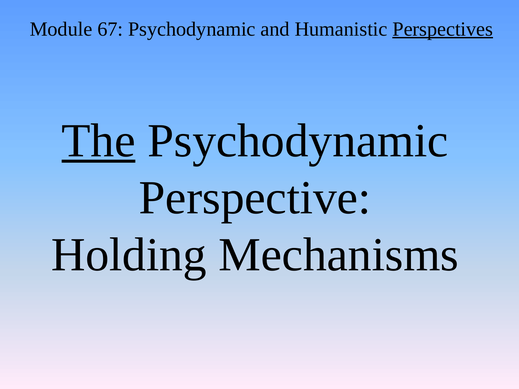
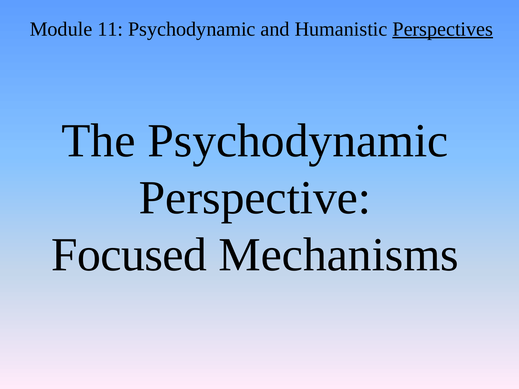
67: 67 -> 11
The underline: present -> none
Holding: Holding -> Focused
